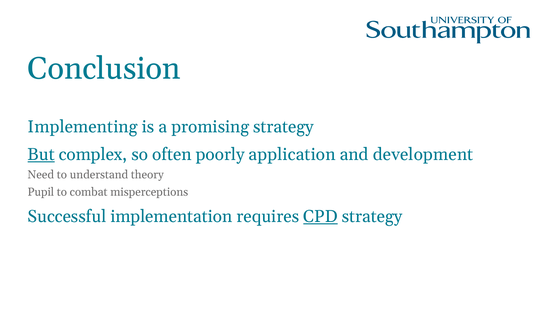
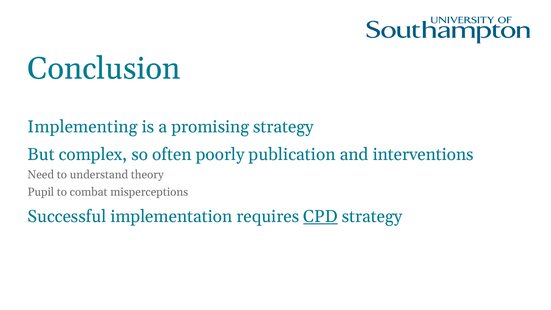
But underline: present -> none
application: application -> publication
development: development -> interventions
